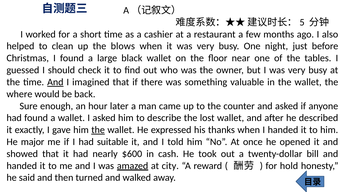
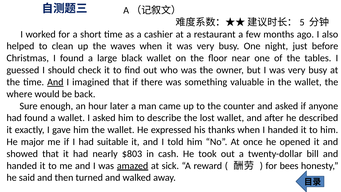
blows: blows -> waves
the at (98, 130) underline: present -> none
$600: $600 -> $803
city: city -> sick
hold: hold -> bees
